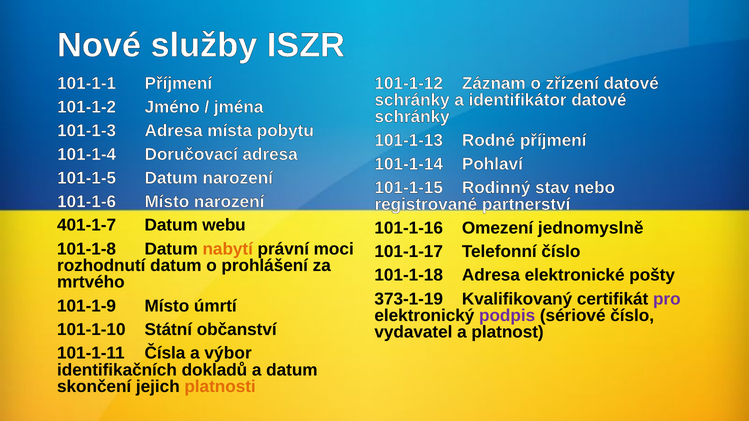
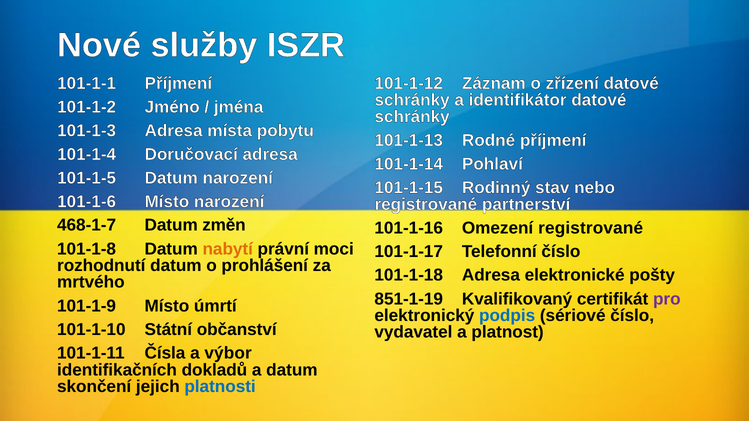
401-1-7: 401-1-7 -> 468-1-7
webu: webu -> změn
Omezení jednomyslně: jednomyslně -> registrované
373-1-19: 373-1-19 -> 851-1-19
podpis colour: purple -> blue
platnosti colour: orange -> blue
